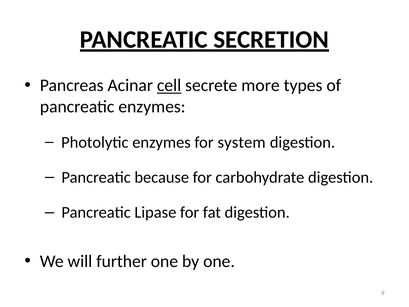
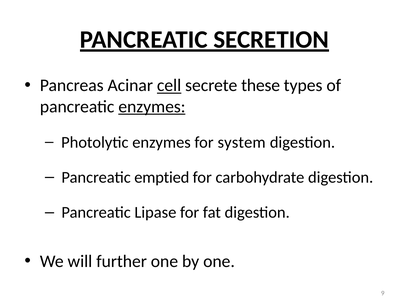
more: more -> these
enzymes at (152, 107) underline: none -> present
because: because -> emptied
